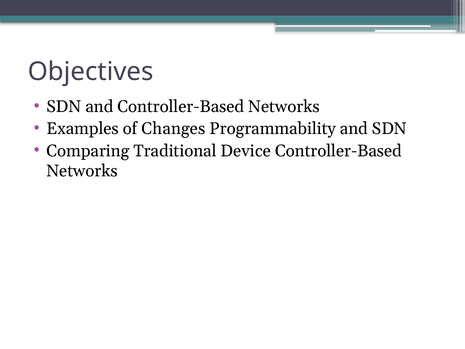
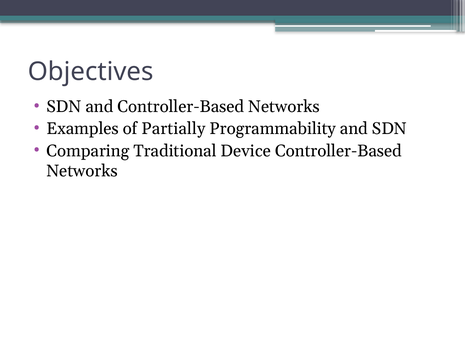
Changes: Changes -> Partially
